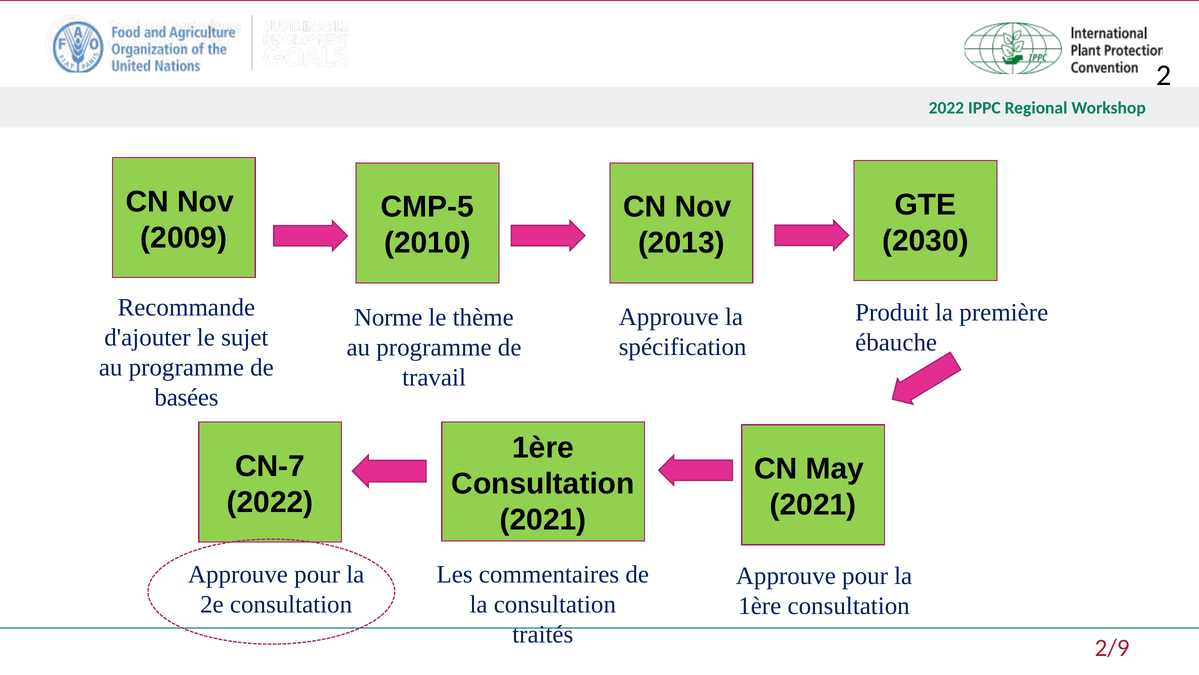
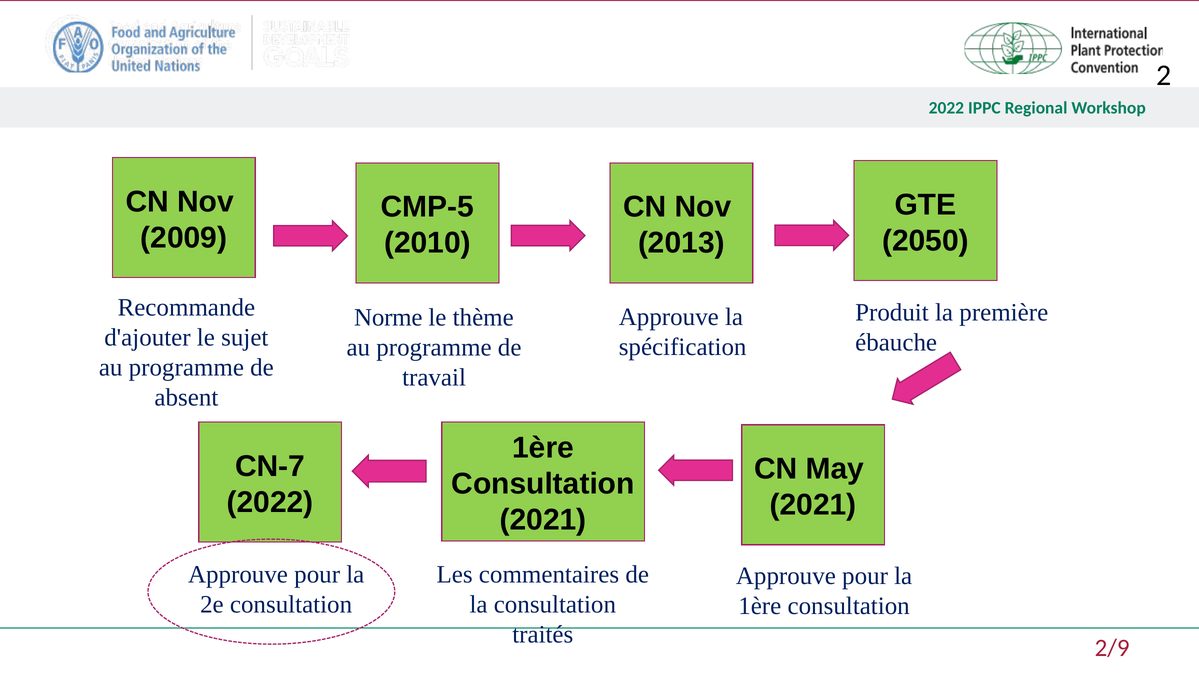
2030: 2030 -> 2050
basées: basées -> absent
